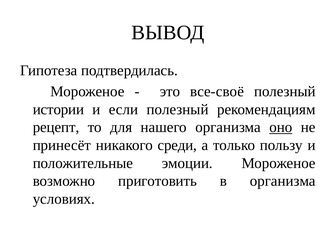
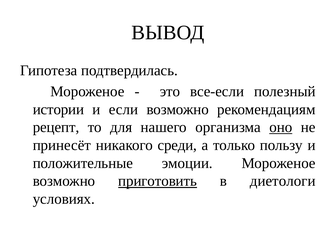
все-своё: все-своё -> все-если
если полезный: полезный -> возможно
приготовить underline: none -> present
в организма: организма -> диетологи
